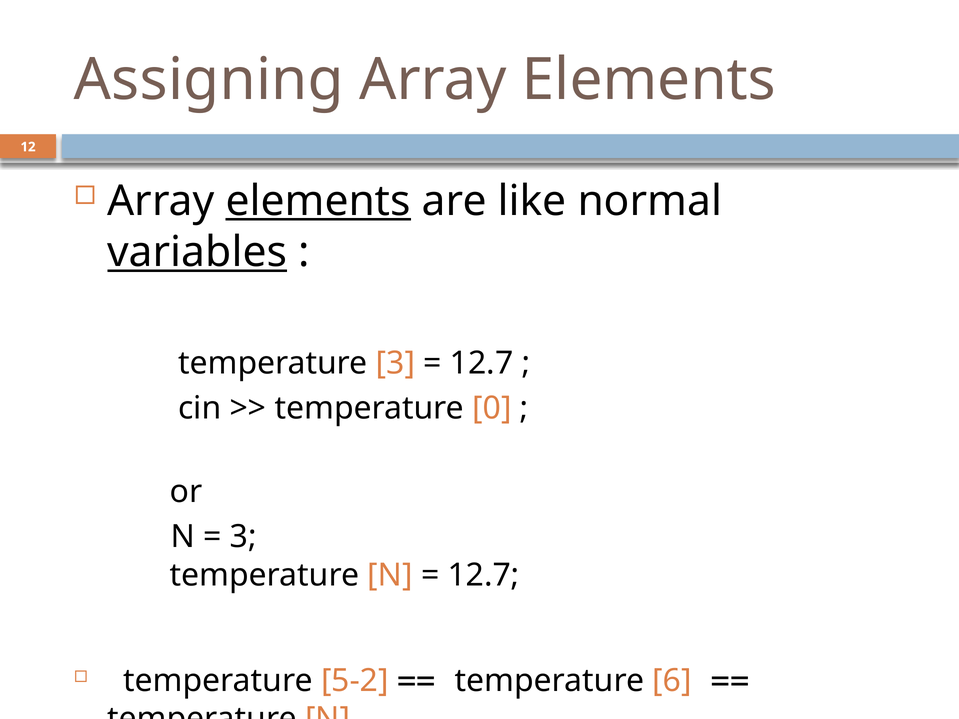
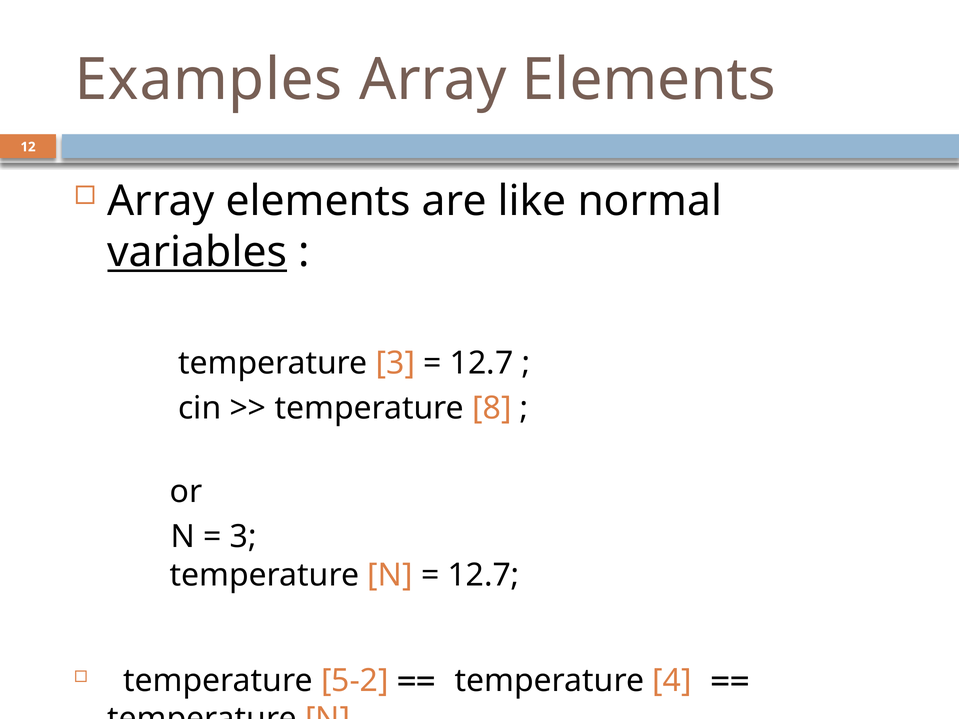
Assigning: Assigning -> Examples
elements at (318, 201) underline: present -> none
0: 0 -> 8
6: 6 -> 4
